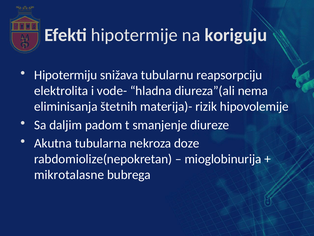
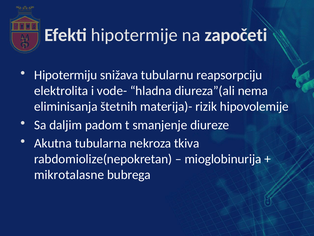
koriguju: koriguju -> započeti
doze: doze -> tkiva
